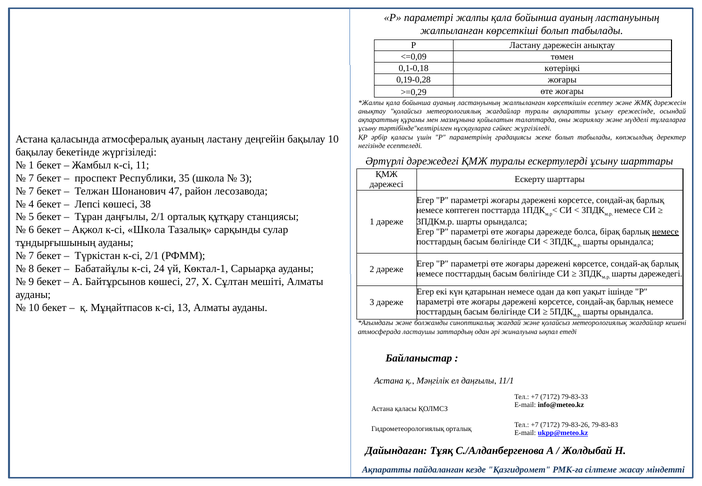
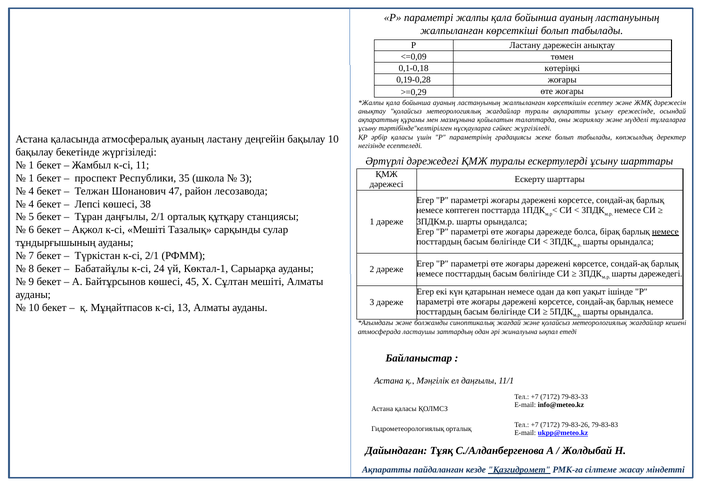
7 at (31, 178): 7 -> 1
7 at (31, 191): 7 -> 4
к-сі Школа: Школа -> Мешіті
27: 27 -> 45
Қазгидромет underline: none -> present
